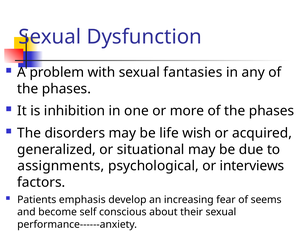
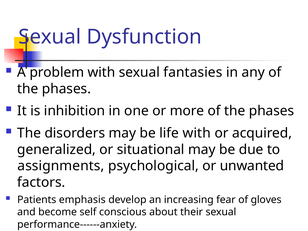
life wish: wish -> with
interviews: interviews -> unwanted
seems: seems -> gloves
